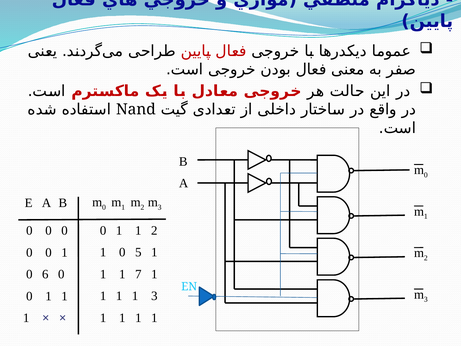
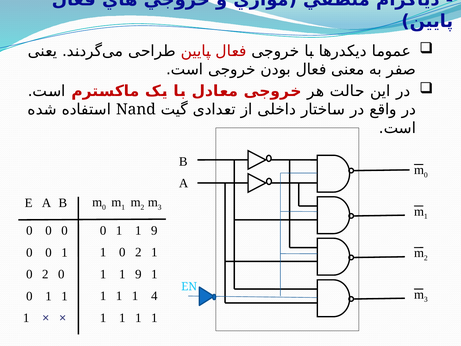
0 1 1 2: 2 -> 9
5 at (138, 252): 5 -> 2
7 at (138, 274): 7 -> 9
6 at (45, 274): 6 -> 2
1 3: 3 -> 4
